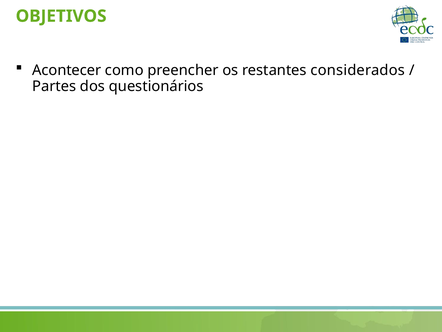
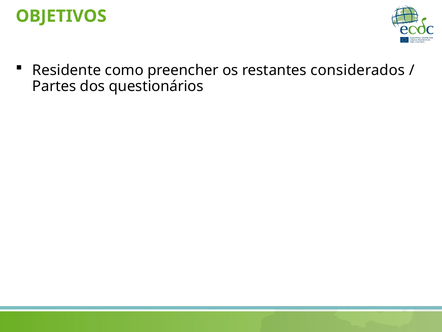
Acontecer: Acontecer -> Residente
